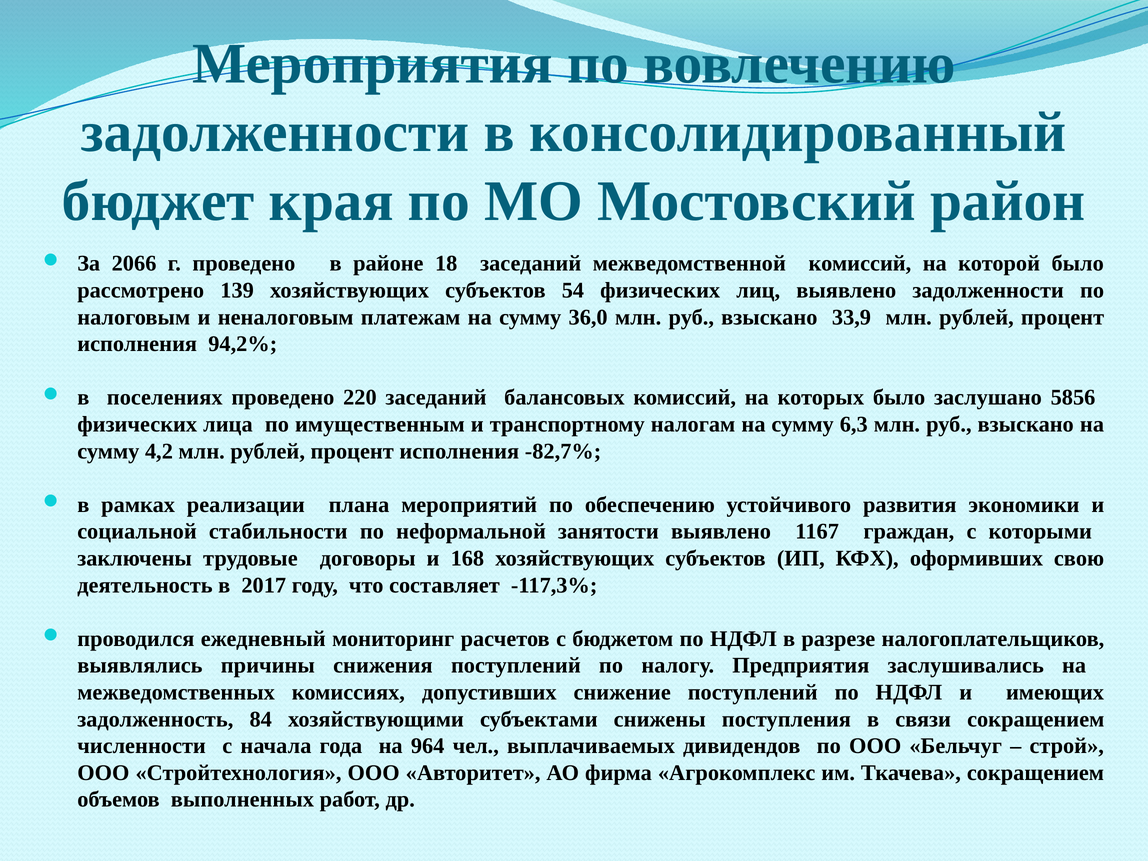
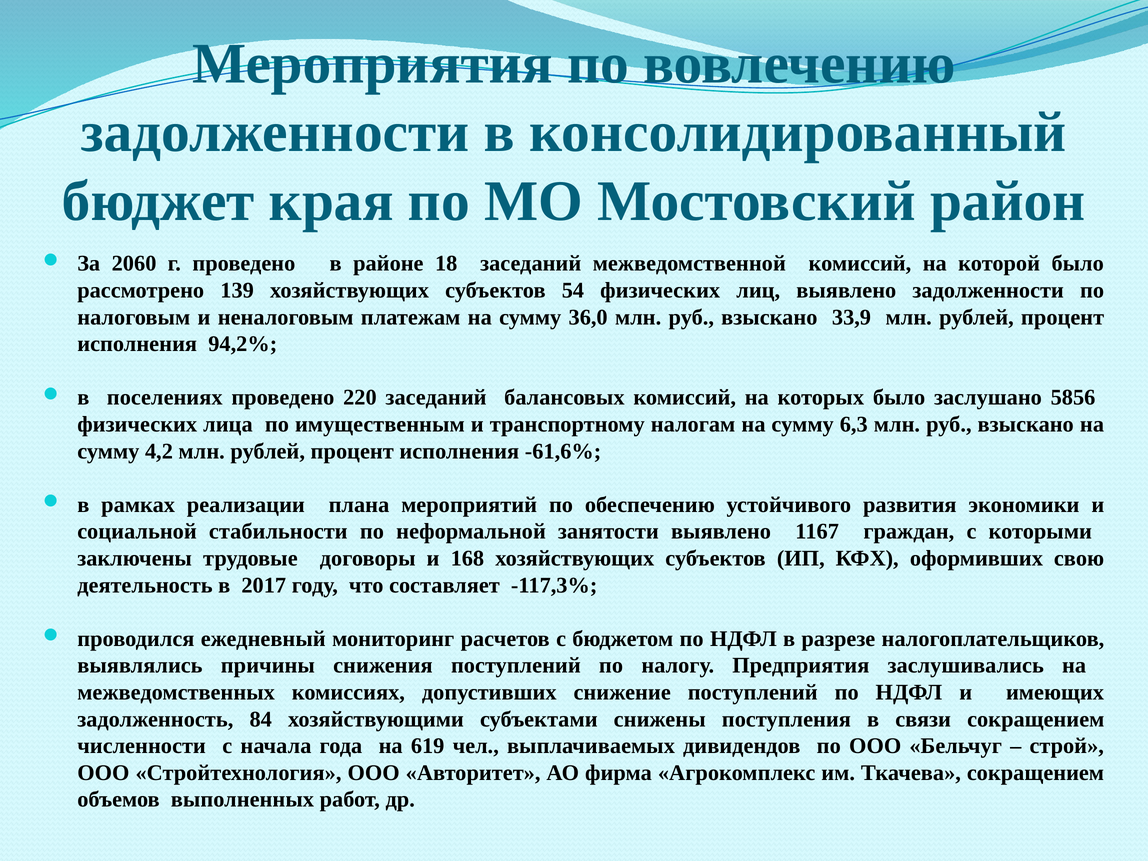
2066: 2066 -> 2060
-82,7%: -82,7% -> -61,6%
964: 964 -> 619
